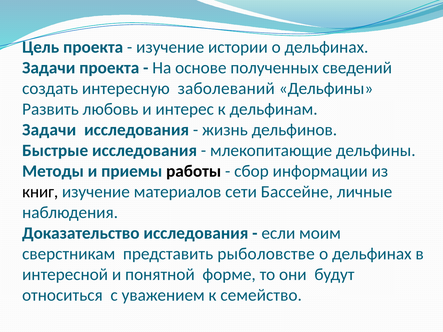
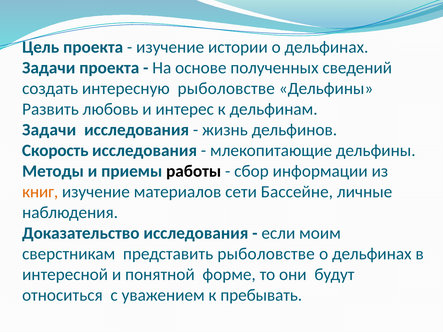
интересную заболеваний: заболеваний -> рыболовстве
Быстрые: Быстрые -> Скорость
книг colour: black -> orange
семейство: семейство -> пребывать
